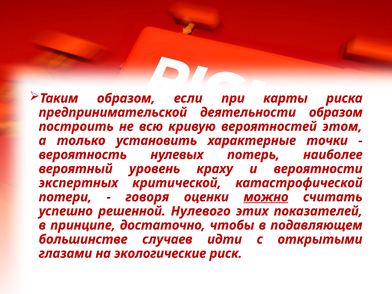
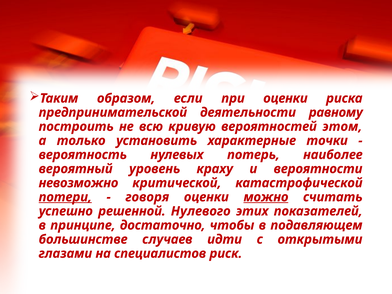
при карты: карты -> оценки
деятельности образом: образом -> равному
экспертных: экспертных -> невозможно
потери underline: none -> present
экологические: экологические -> специалистов
